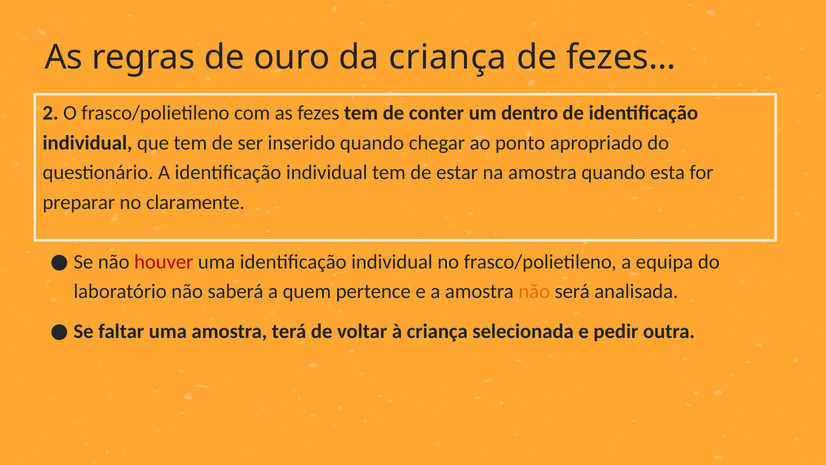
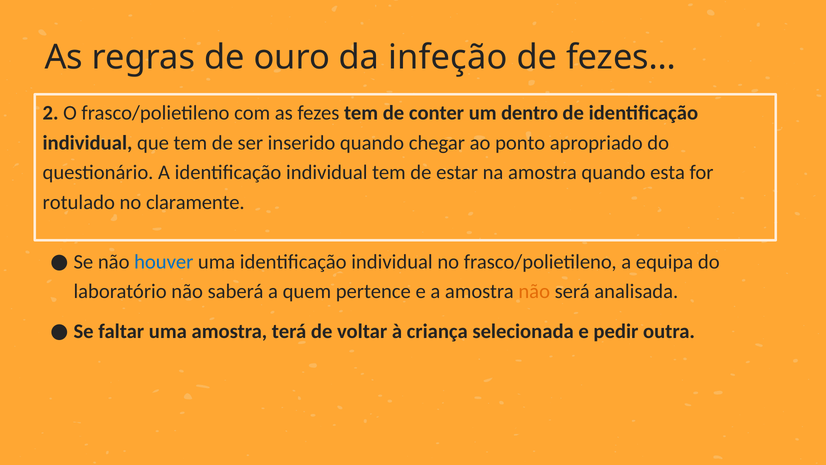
da criança: criança -> infeção
preparar: preparar -> rotulado
houver colour: red -> blue
